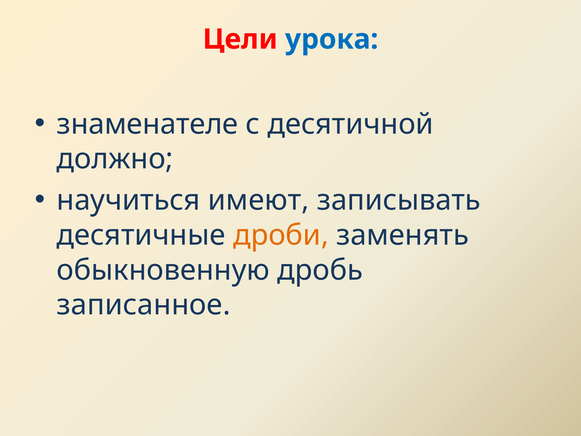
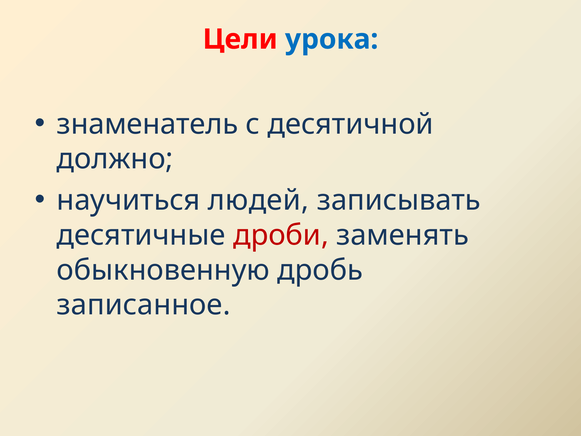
знаменателе: знаменателе -> знаменатель
имеют: имеют -> людей
дроби colour: orange -> red
